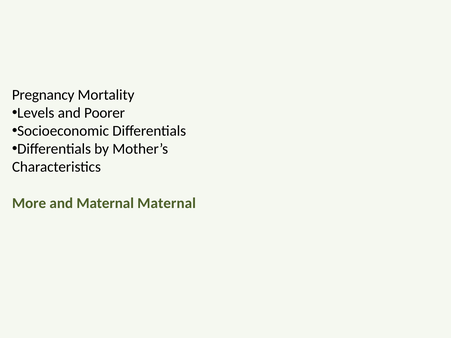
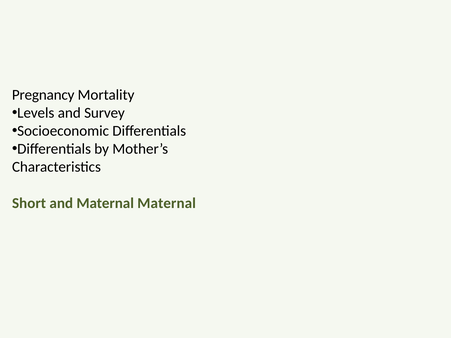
Poorer: Poorer -> Survey
More: More -> Short
